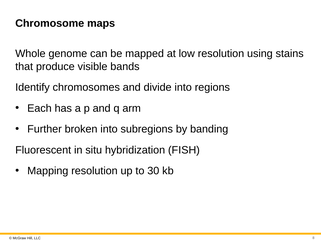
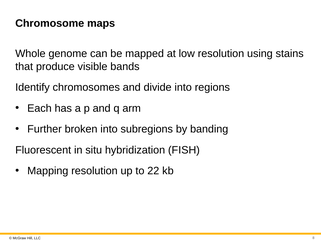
30: 30 -> 22
